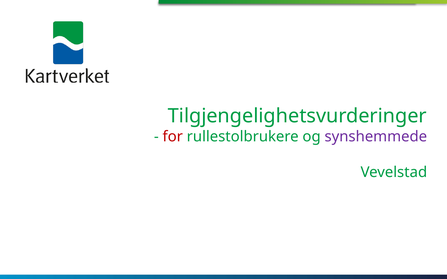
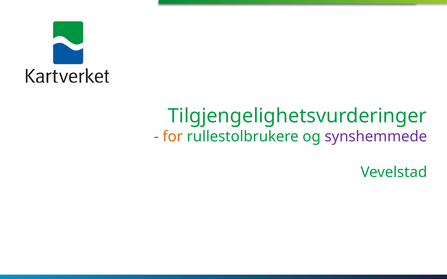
for colour: red -> orange
